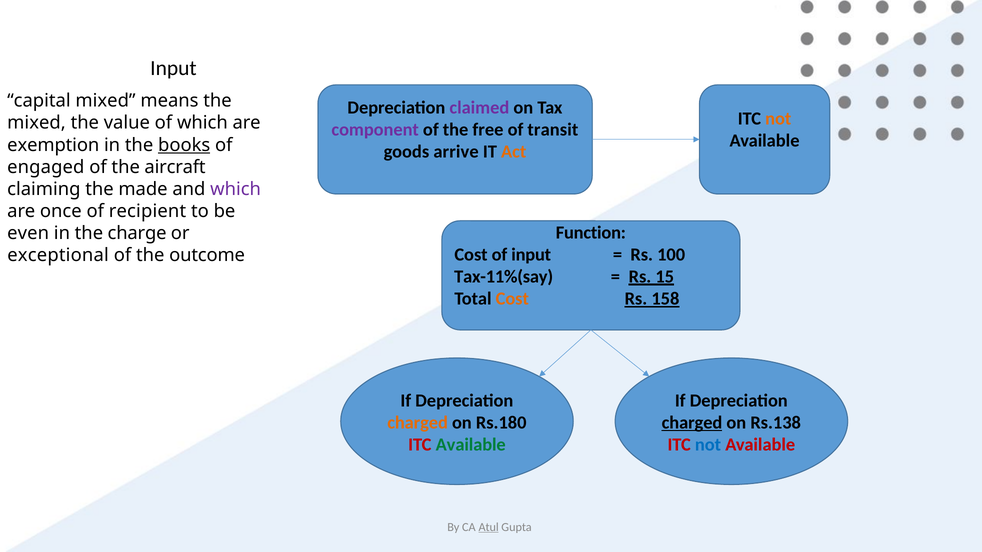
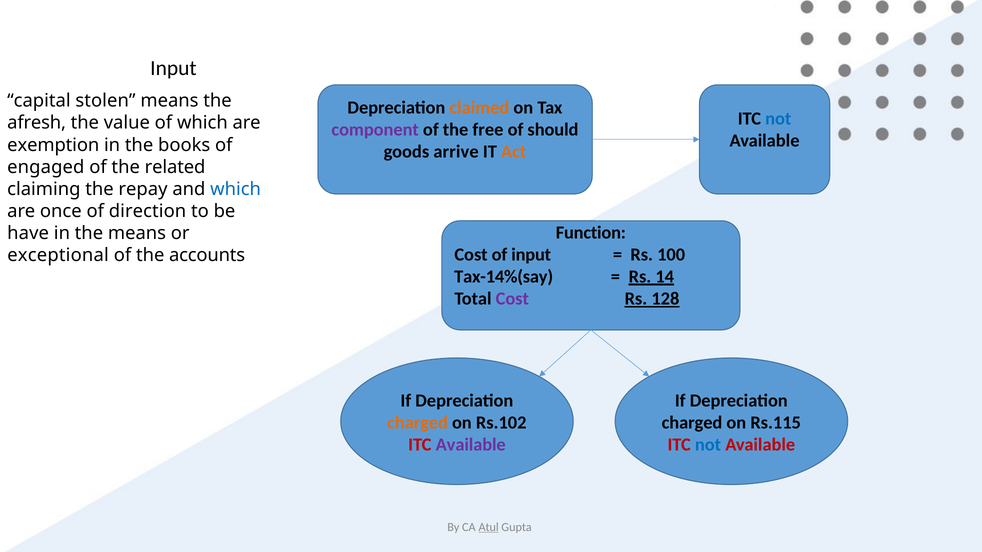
capital mixed: mixed -> stolen
claimed colour: purple -> orange
not at (778, 119) colour: orange -> blue
mixed at (37, 123): mixed -> afresh
transit: transit -> should
books underline: present -> none
aircraft: aircraft -> related
made: made -> repay
which at (236, 189) colour: purple -> blue
recipient: recipient -> direction
even: even -> have
the charge: charge -> means
outcome: outcome -> accounts
Tax-11%(say: Tax-11%(say -> Tax-14%(say
15: 15 -> 14
Cost at (512, 299) colour: orange -> purple
158: 158 -> 128
Rs.180: Rs.180 -> Rs.102
charged at (692, 423) underline: present -> none
Rs.138: Rs.138 -> Rs.115
Available at (471, 445) colour: green -> purple
